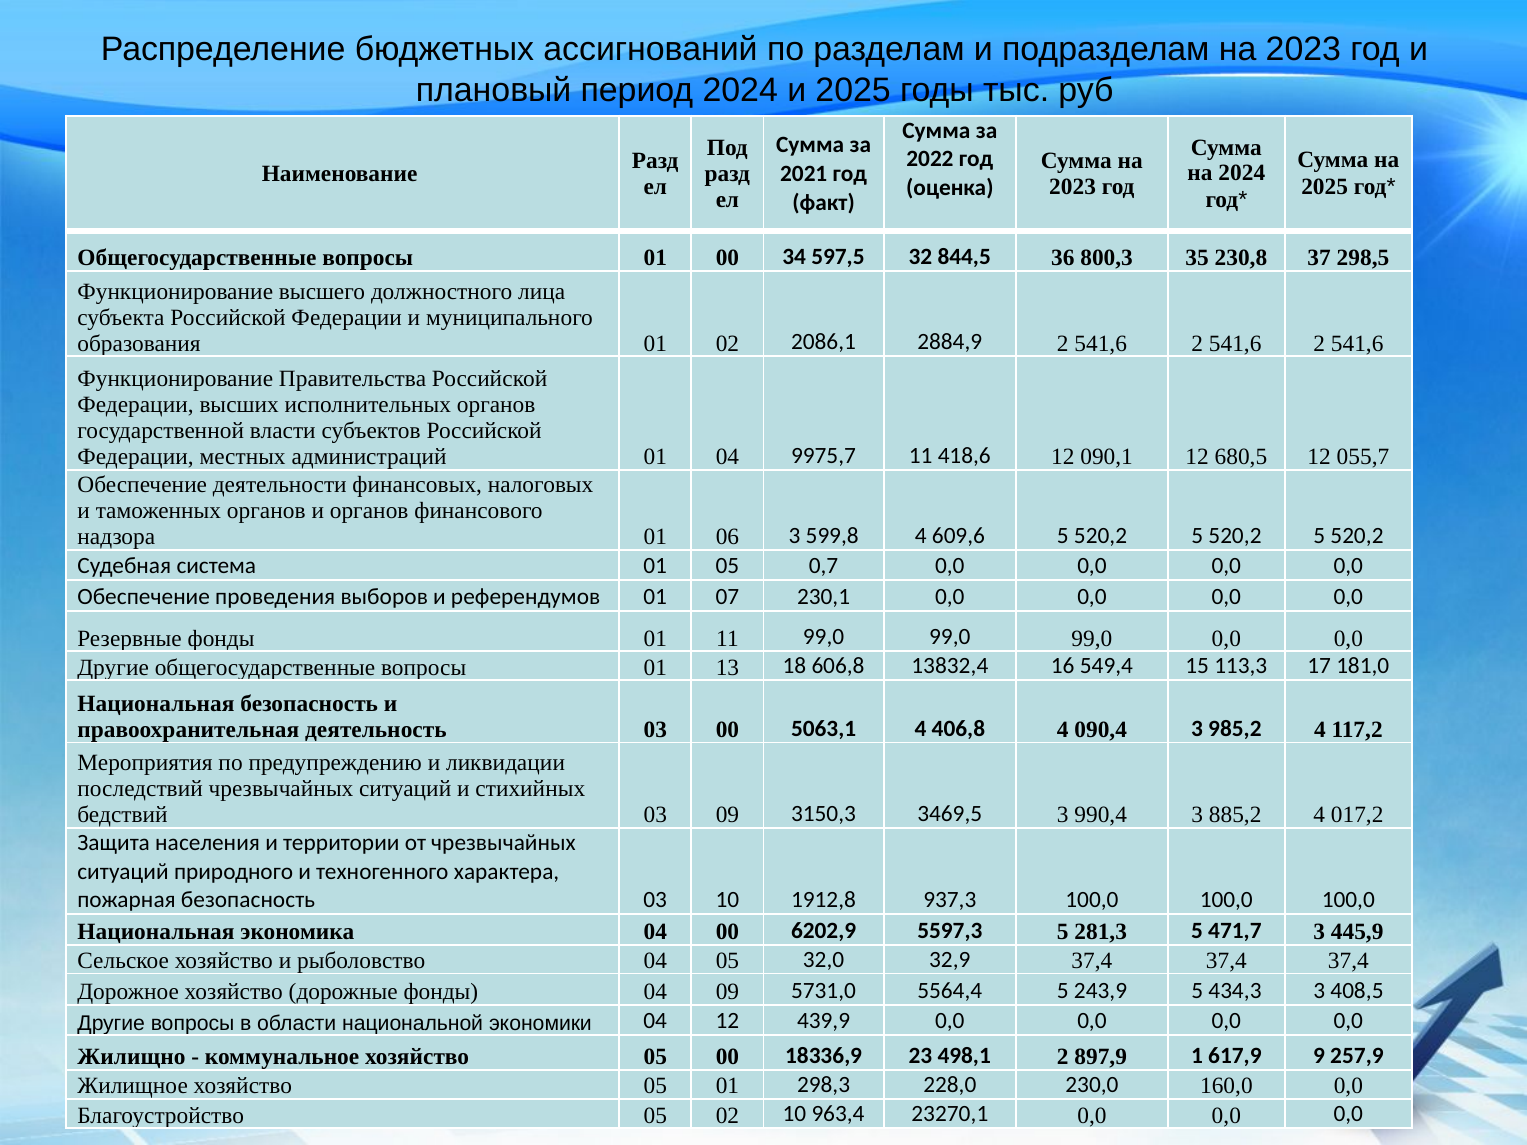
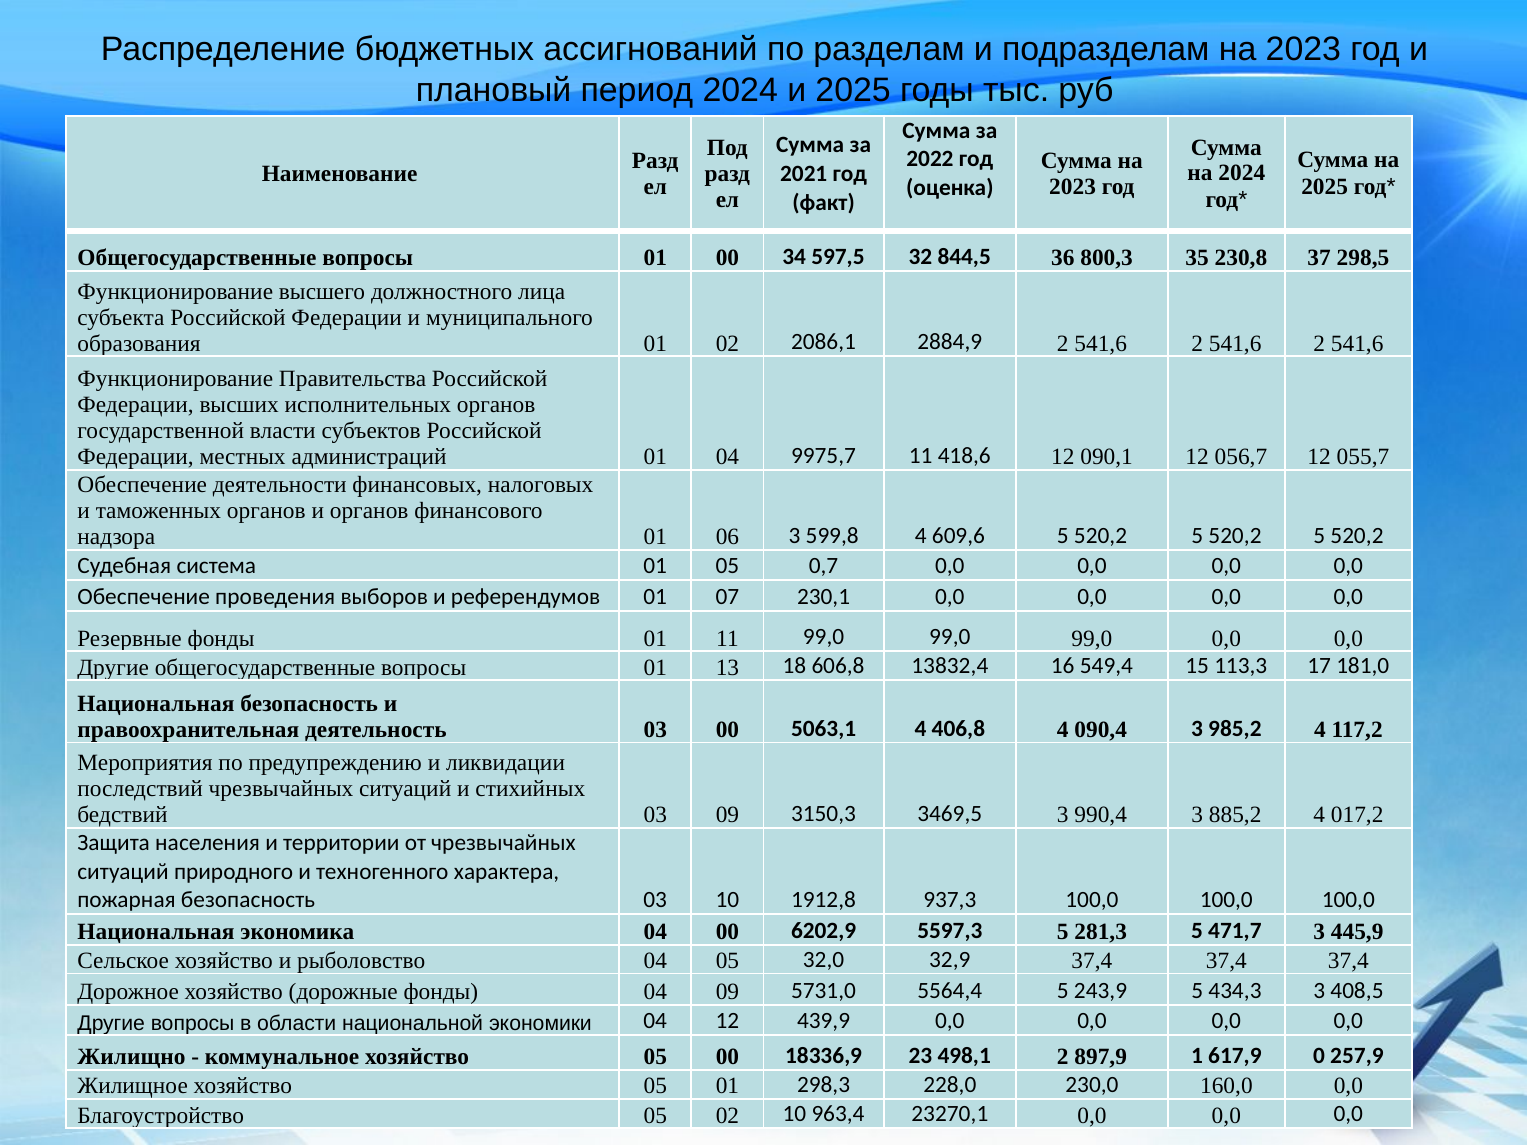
680,5: 680,5 -> 056,7
9: 9 -> 0
